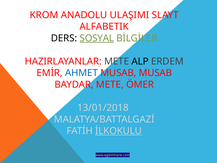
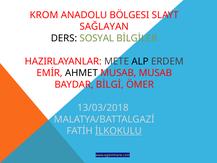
ULAŞIMI: ULAŞIMI -> BÖLGESI
ALFABETIK: ALFABETIK -> SAĞLAYAN
SOSYAL underline: present -> none
AHMET colour: blue -> black
BAYDAR METE: METE -> BİLGİ
13/01/2018: 13/01/2018 -> 13/03/2018
